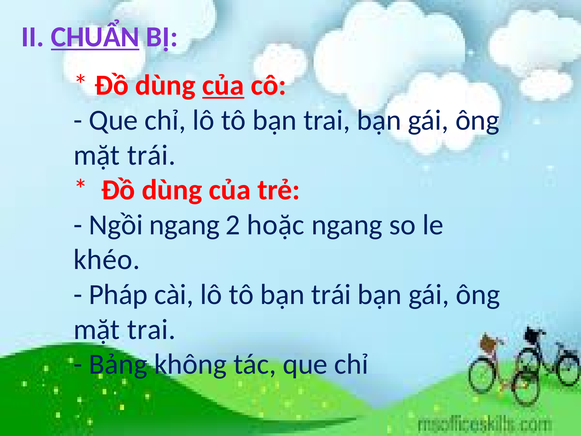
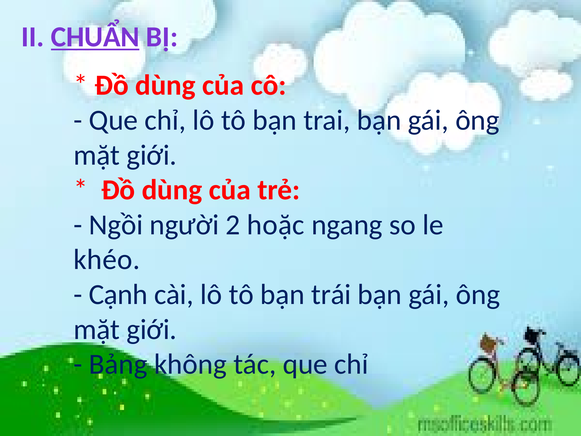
của at (223, 85) underline: present -> none
trái at (151, 155): trái -> giới
Ngồi ngang: ngang -> người
Pháp: Pháp -> Cạnh
trai at (151, 329): trai -> giới
